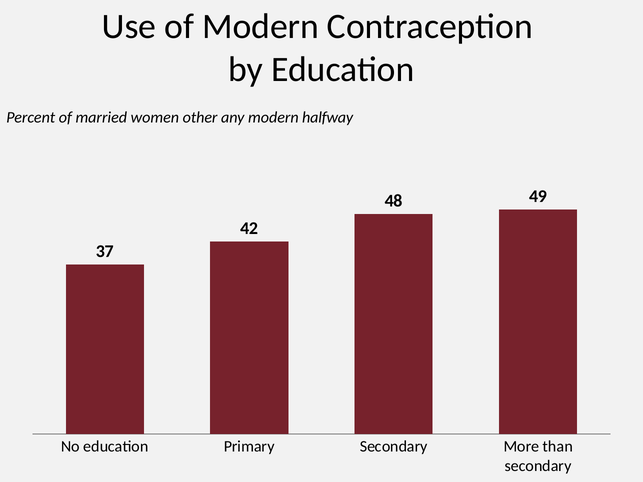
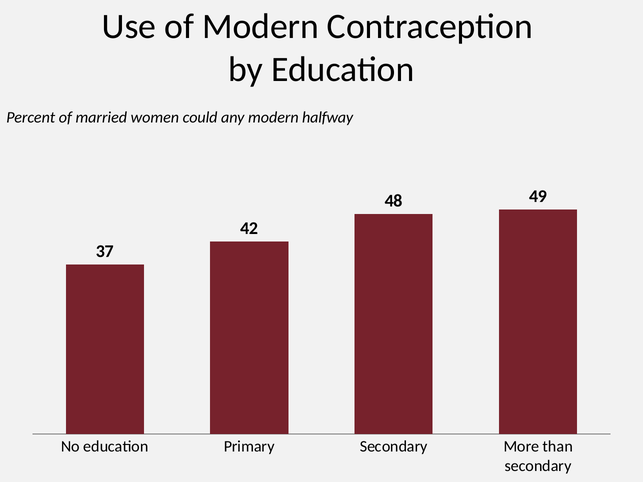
other: other -> could
